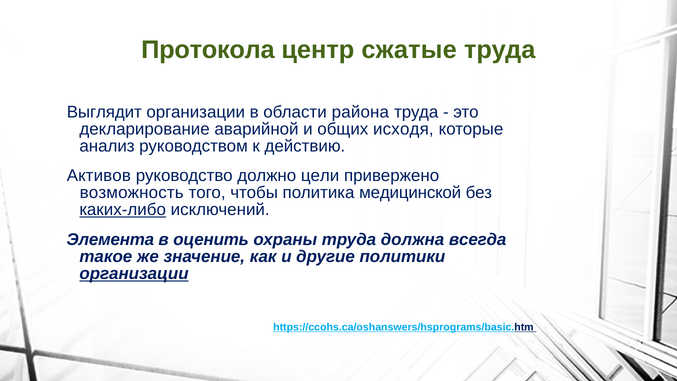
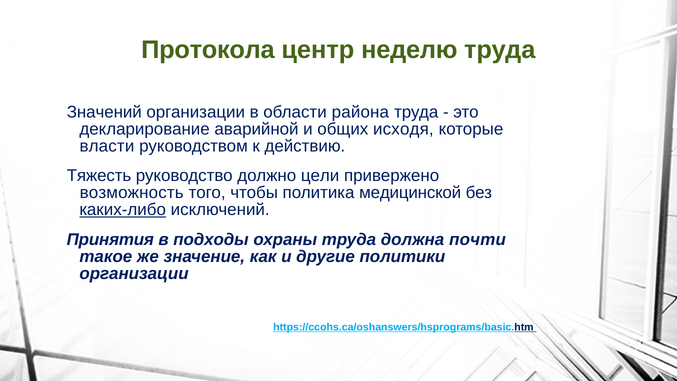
сжатые: сжатые -> неделю
Выглядит: Выглядит -> Значений
анализ: анализ -> власти
Активов: Активов -> Тяжесть
Элемента: Элемента -> Принятия
оценить: оценить -> подходы
всегда: всегда -> почти
организации at (134, 273) underline: present -> none
